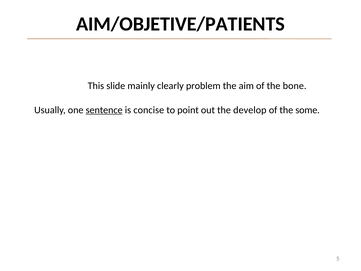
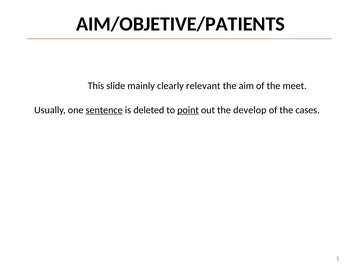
problem: problem -> relevant
bone: bone -> meet
concise: concise -> deleted
point underline: none -> present
some: some -> cases
